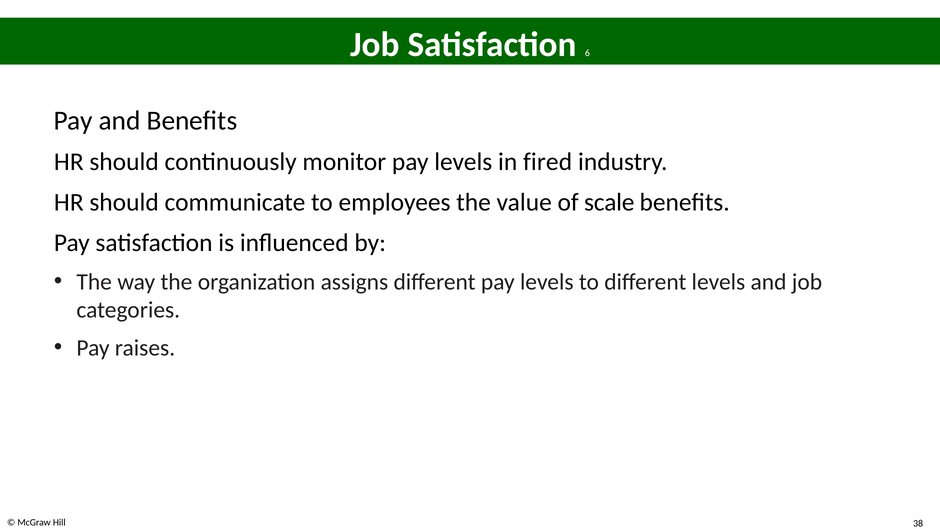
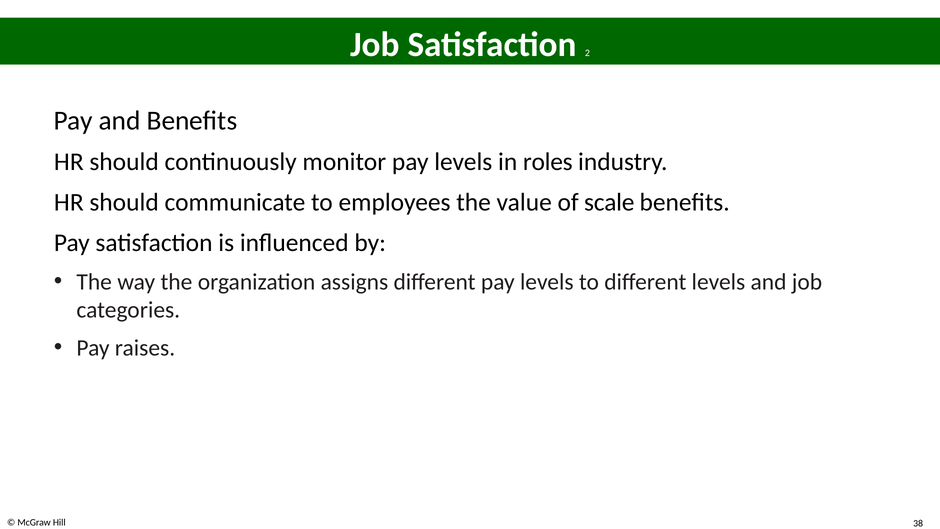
6: 6 -> 2
fired: fired -> roles
